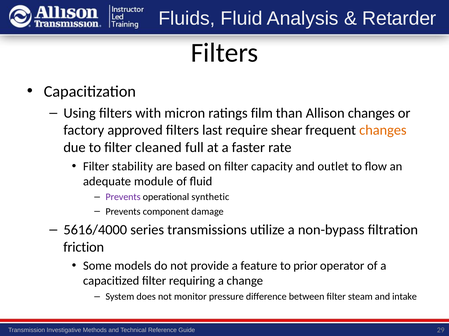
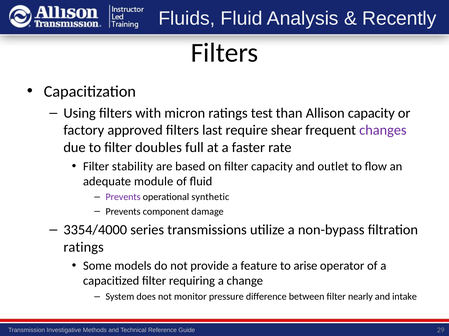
Retarder: Retarder -> Recently
film: film -> test
Allison changes: changes -> capacity
changes at (383, 131) colour: orange -> purple
cleaned: cleaned -> doubles
5616/4000: 5616/4000 -> 3354/4000
friction at (84, 248): friction -> ratings
prior: prior -> arise
steam: steam -> nearly
